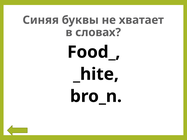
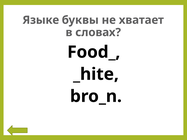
Синяя: Синяя -> Языке
